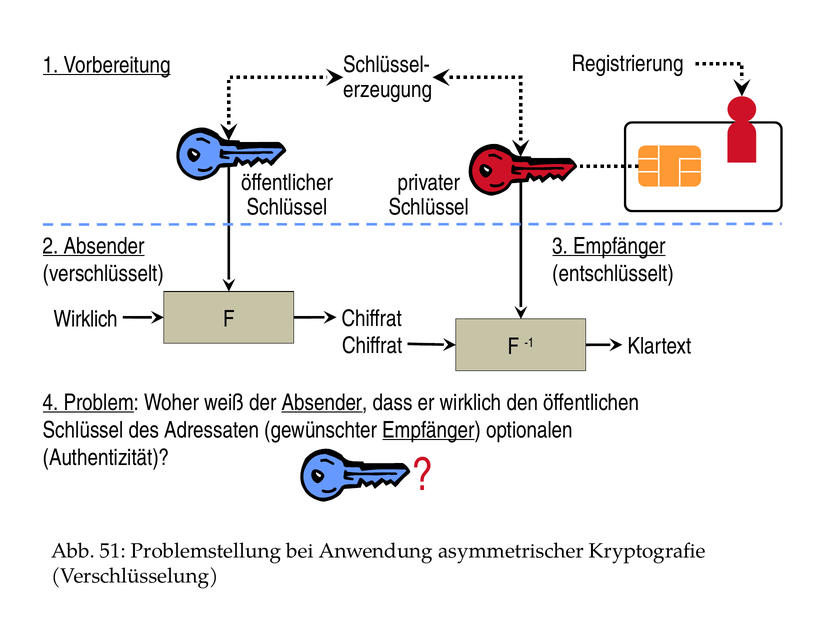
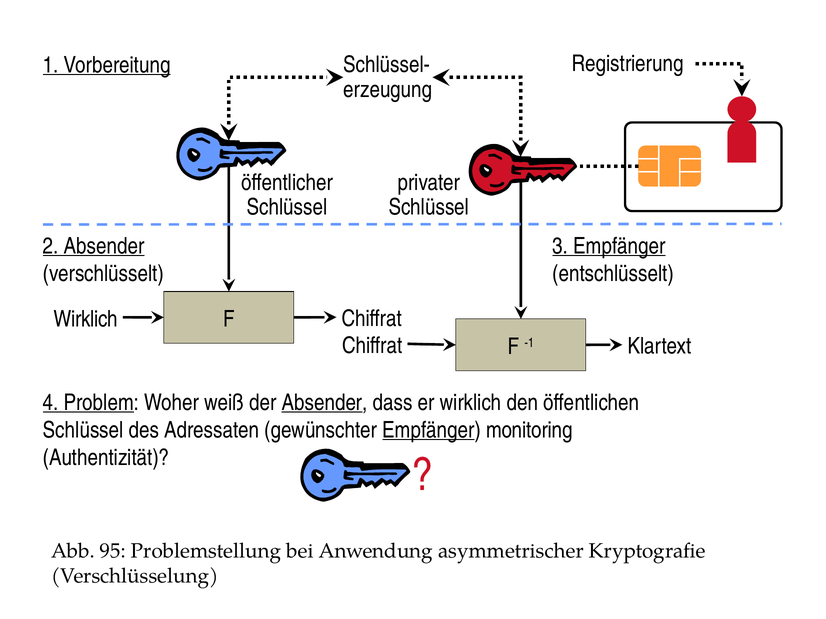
optionalen: optionalen -> monitoring
51: 51 -> 95
